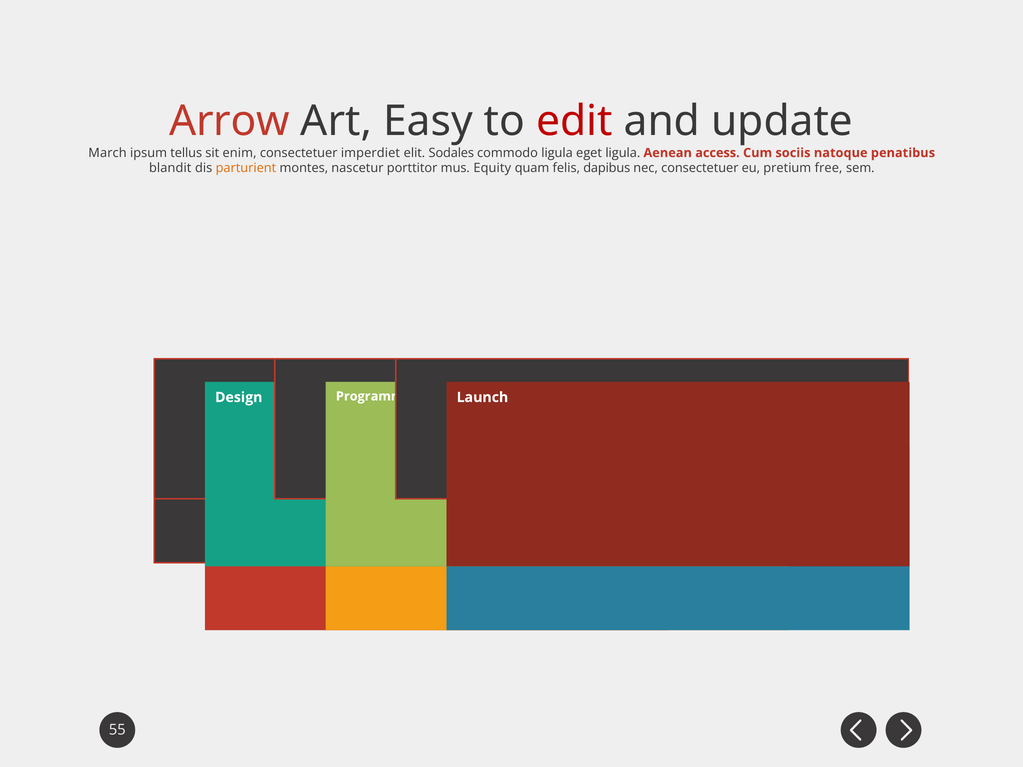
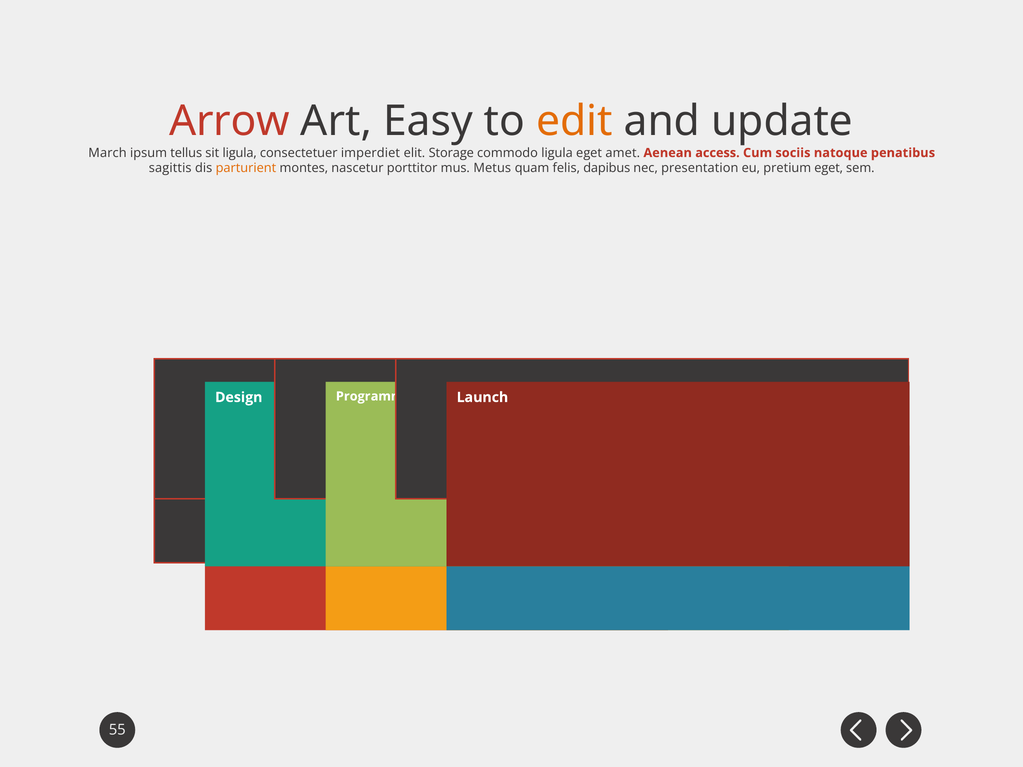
edit colour: red -> orange
sit enim: enim -> ligula
Sodales: Sodales -> Storage
eget ligula: ligula -> amet
blandit: blandit -> sagittis
Equity: Equity -> Metus
nec consectetuer: consectetuer -> presentation
pretium free: free -> eget
